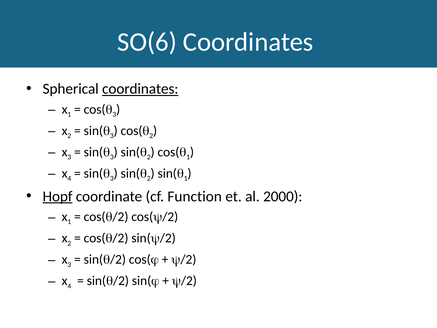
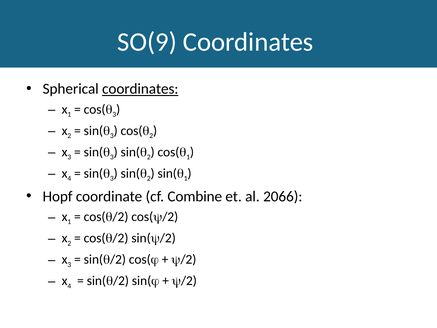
SO(6: SO(6 -> SO(9
Hopf underline: present -> none
Function: Function -> Combine
2000: 2000 -> 2066
